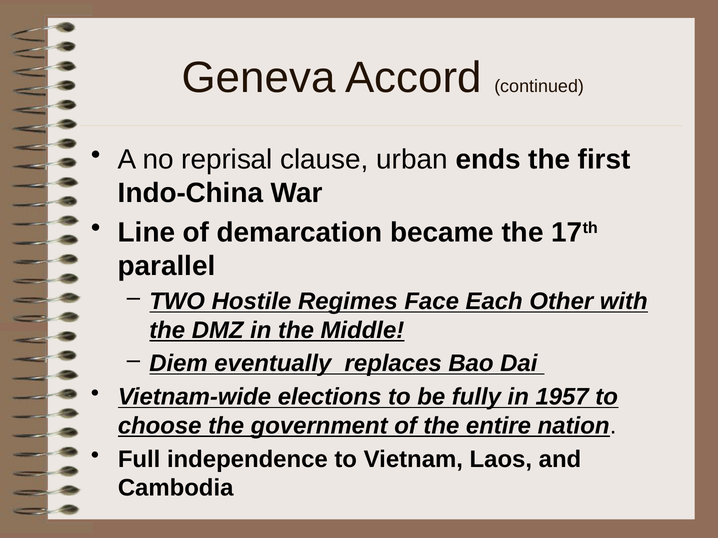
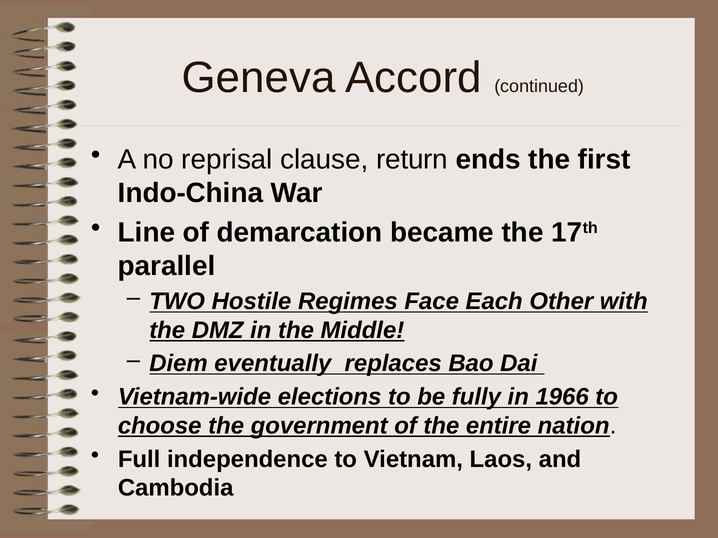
urban: urban -> return
1957: 1957 -> 1966
